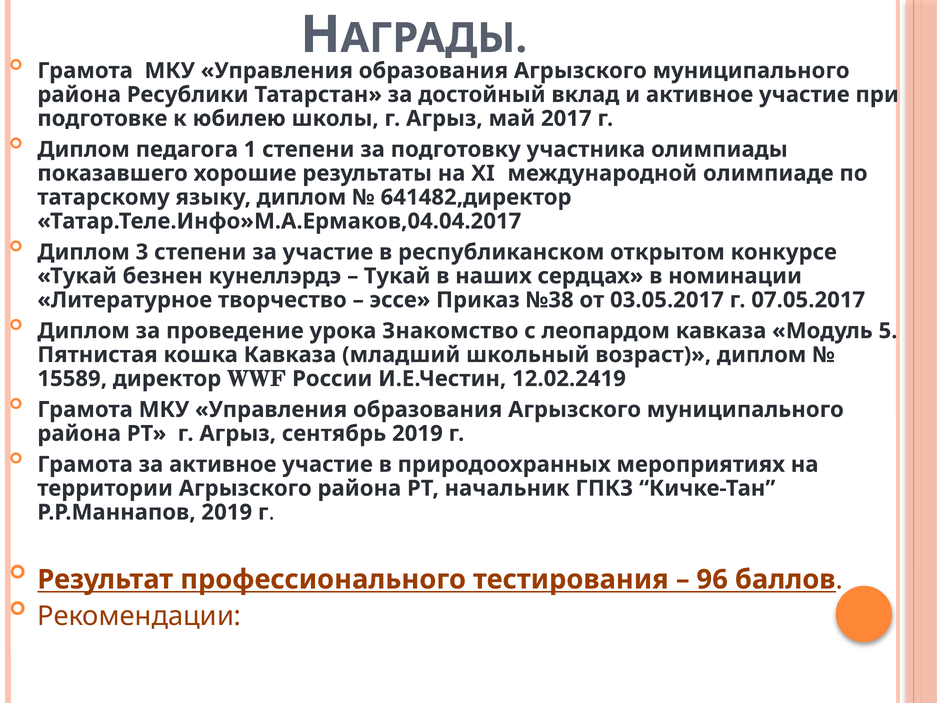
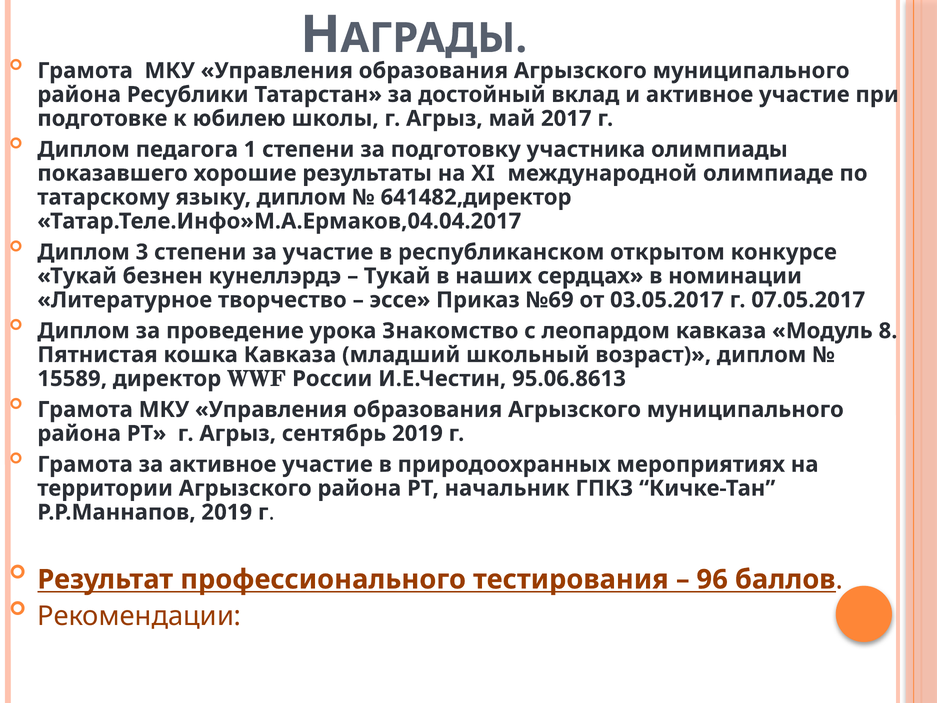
№38: №38 -> №69
5: 5 -> 8
12.02.2419: 12.02.2419 -> 95.06.8613
